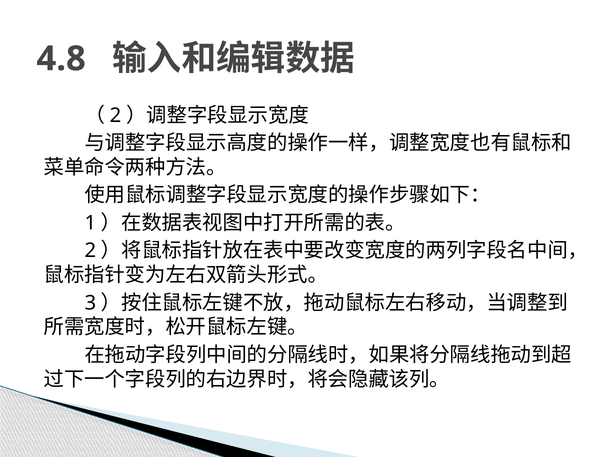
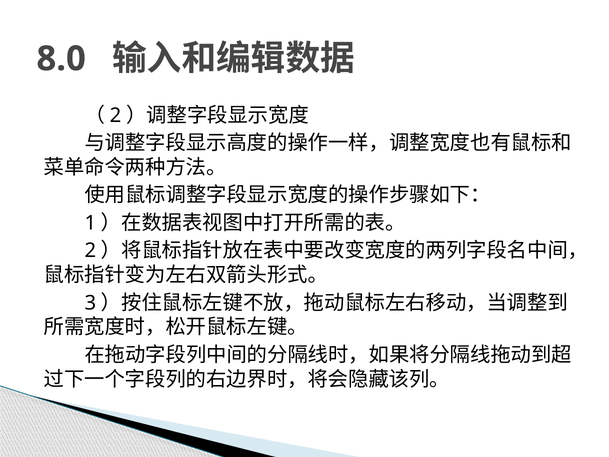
4.8: 4.8 -> 8.0
